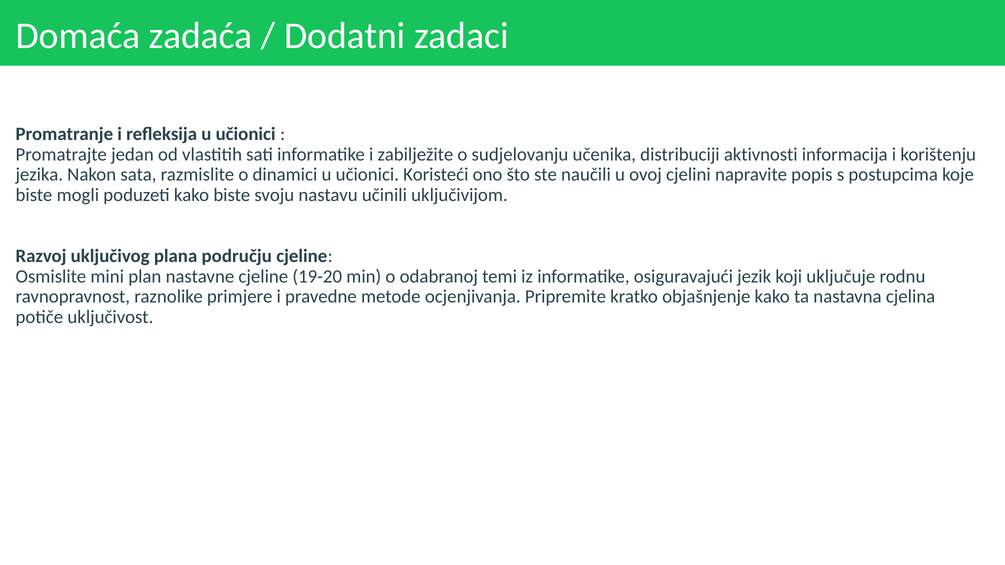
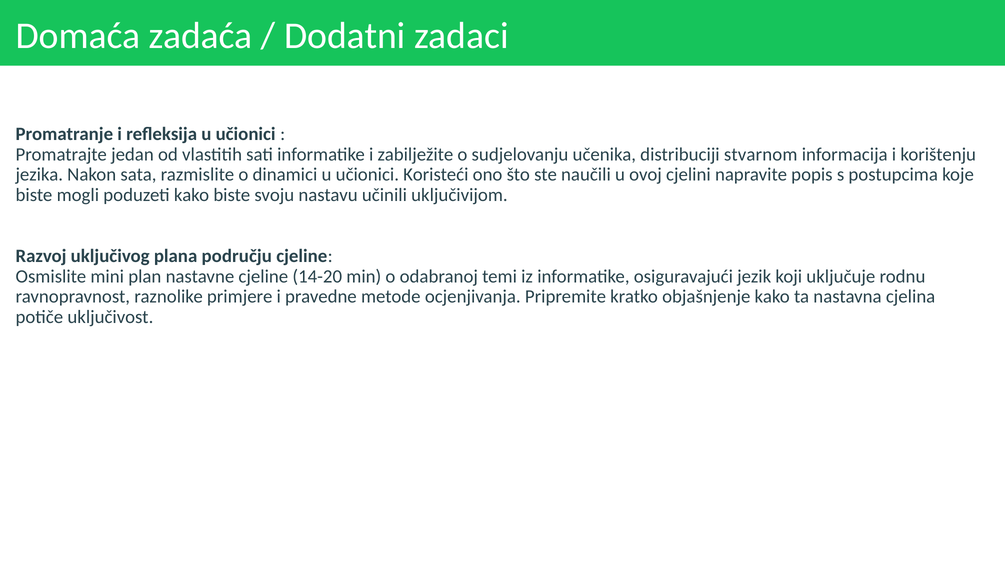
aktivnosti: aktivnosti -> stvarnom
19-20: 19-20 -> 14-20
